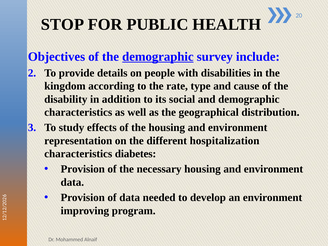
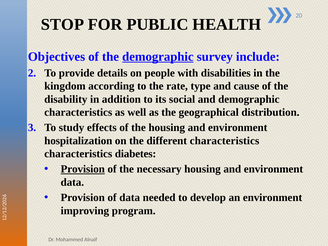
representation: representation -> hospitalization
different hospitalization: hospitalization -> characteristics
Provision at (83, 169) underline: none -> present
